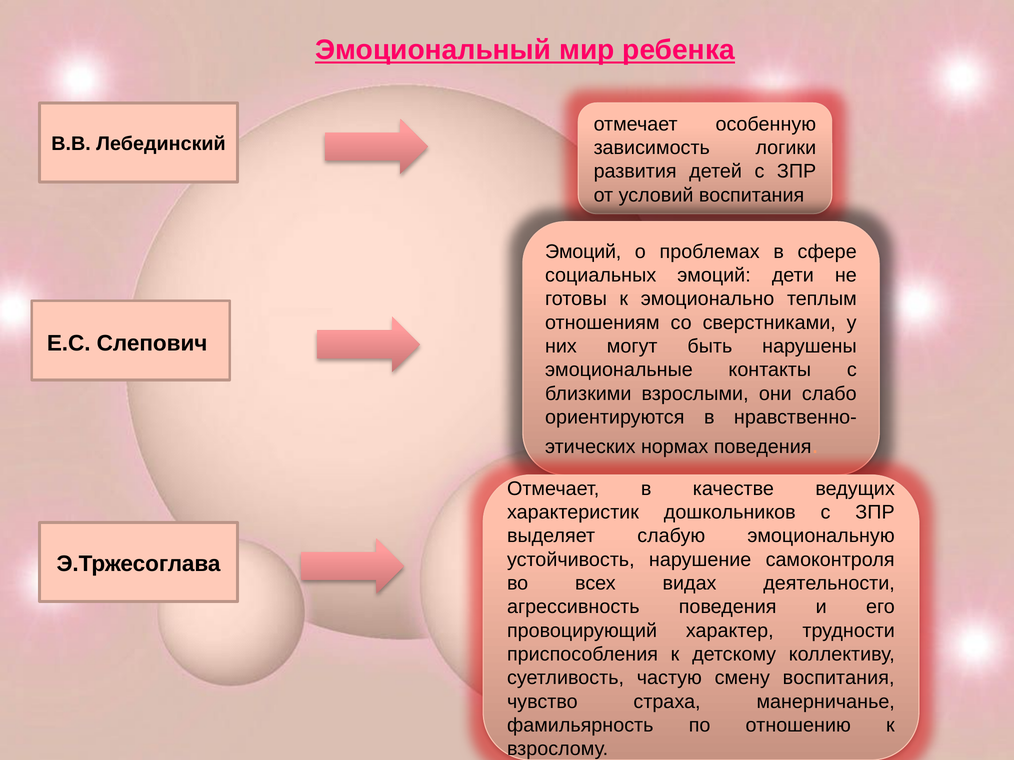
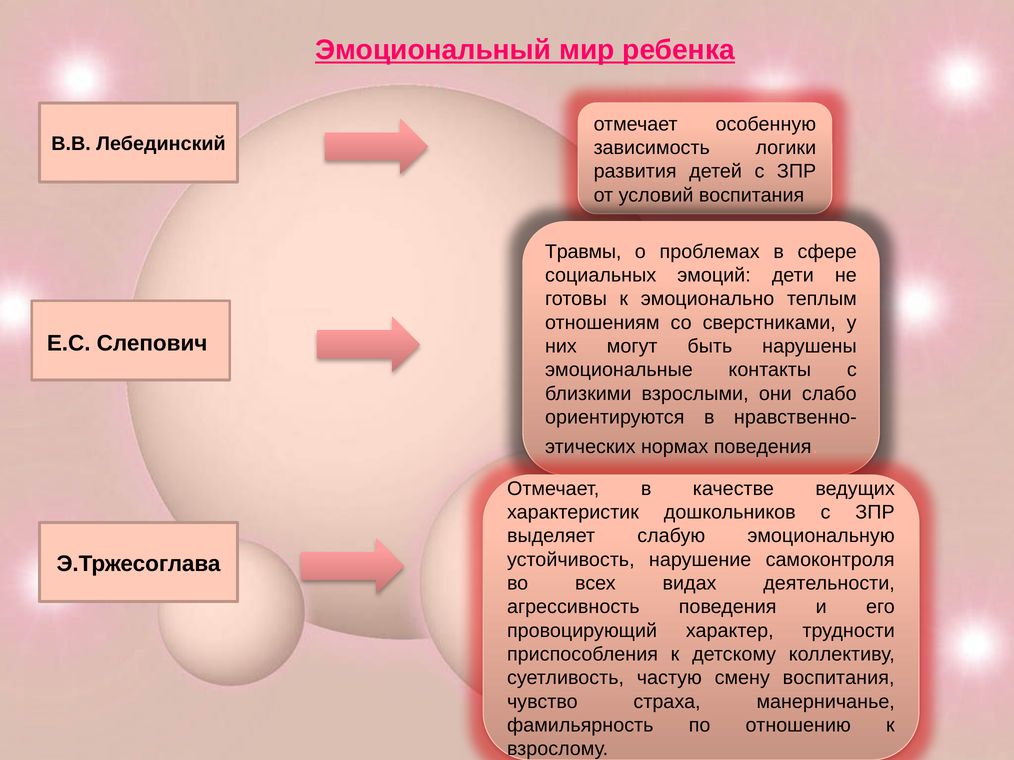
Эмоций at (583, 252): Эмоций -> Травмы
